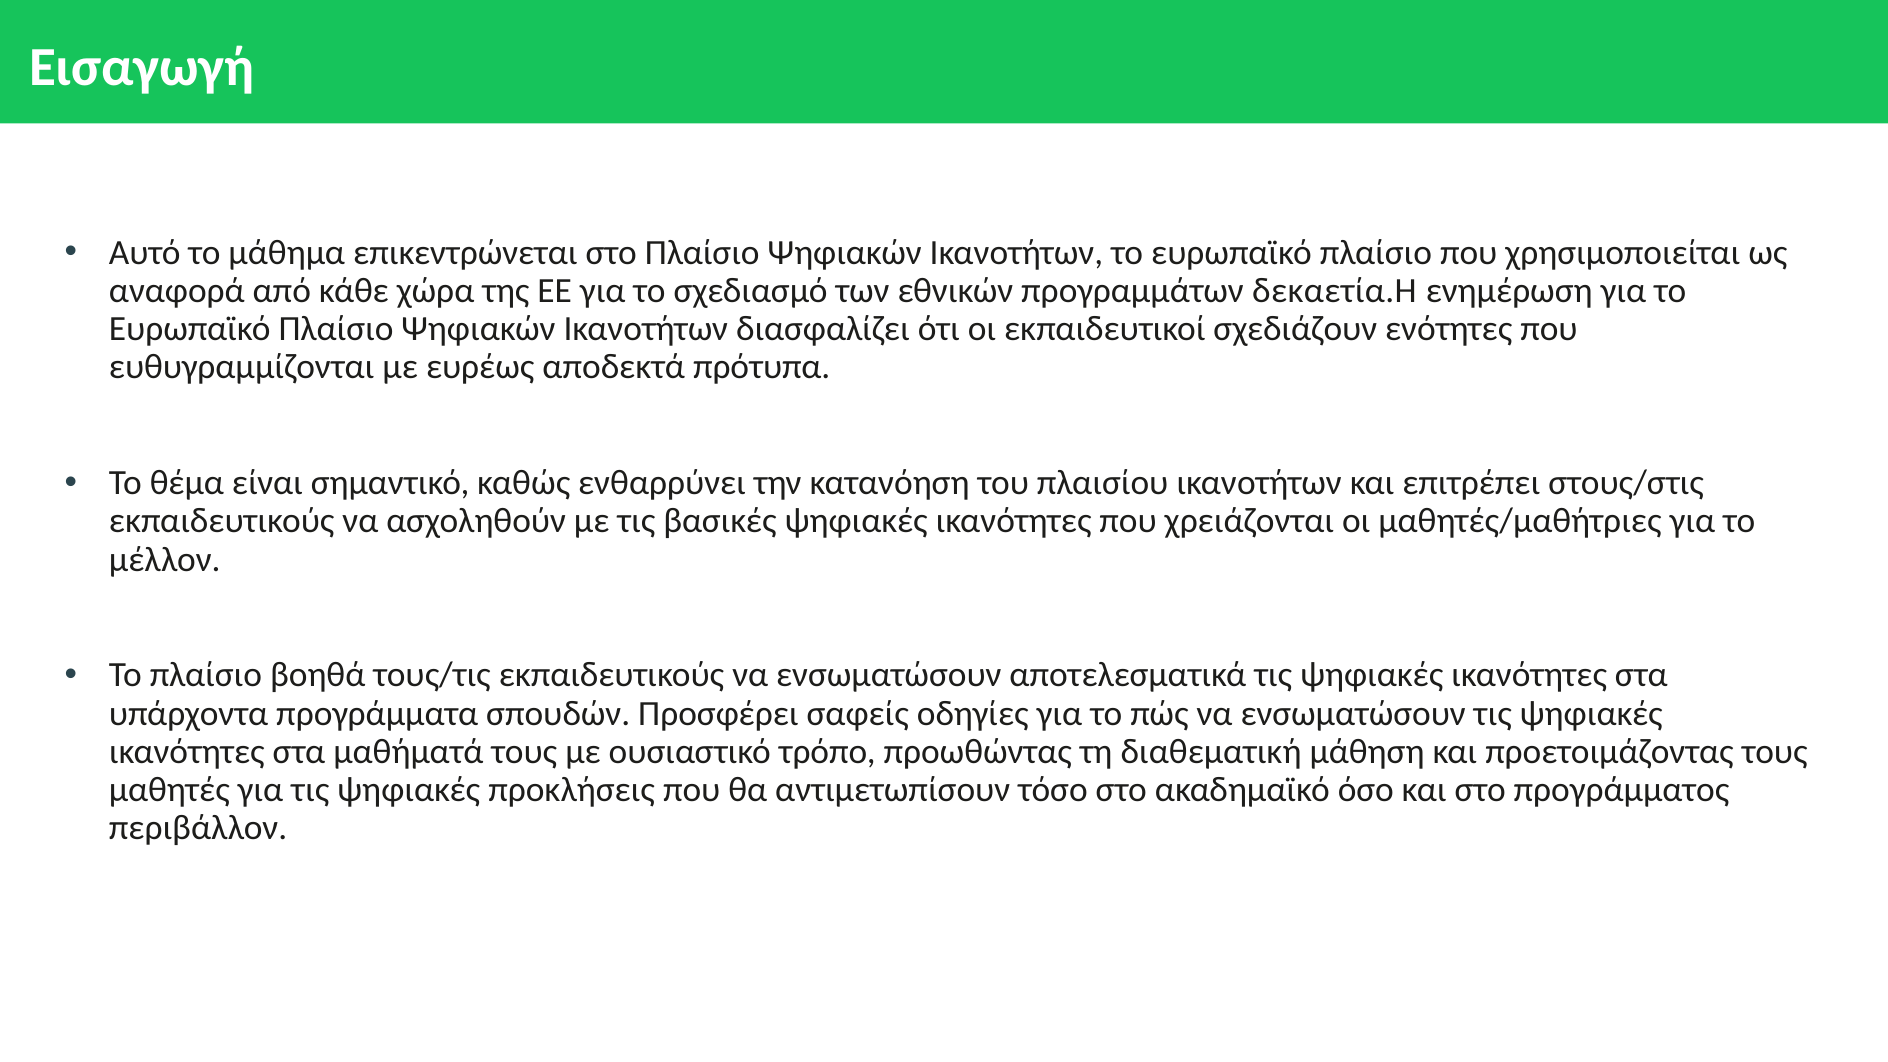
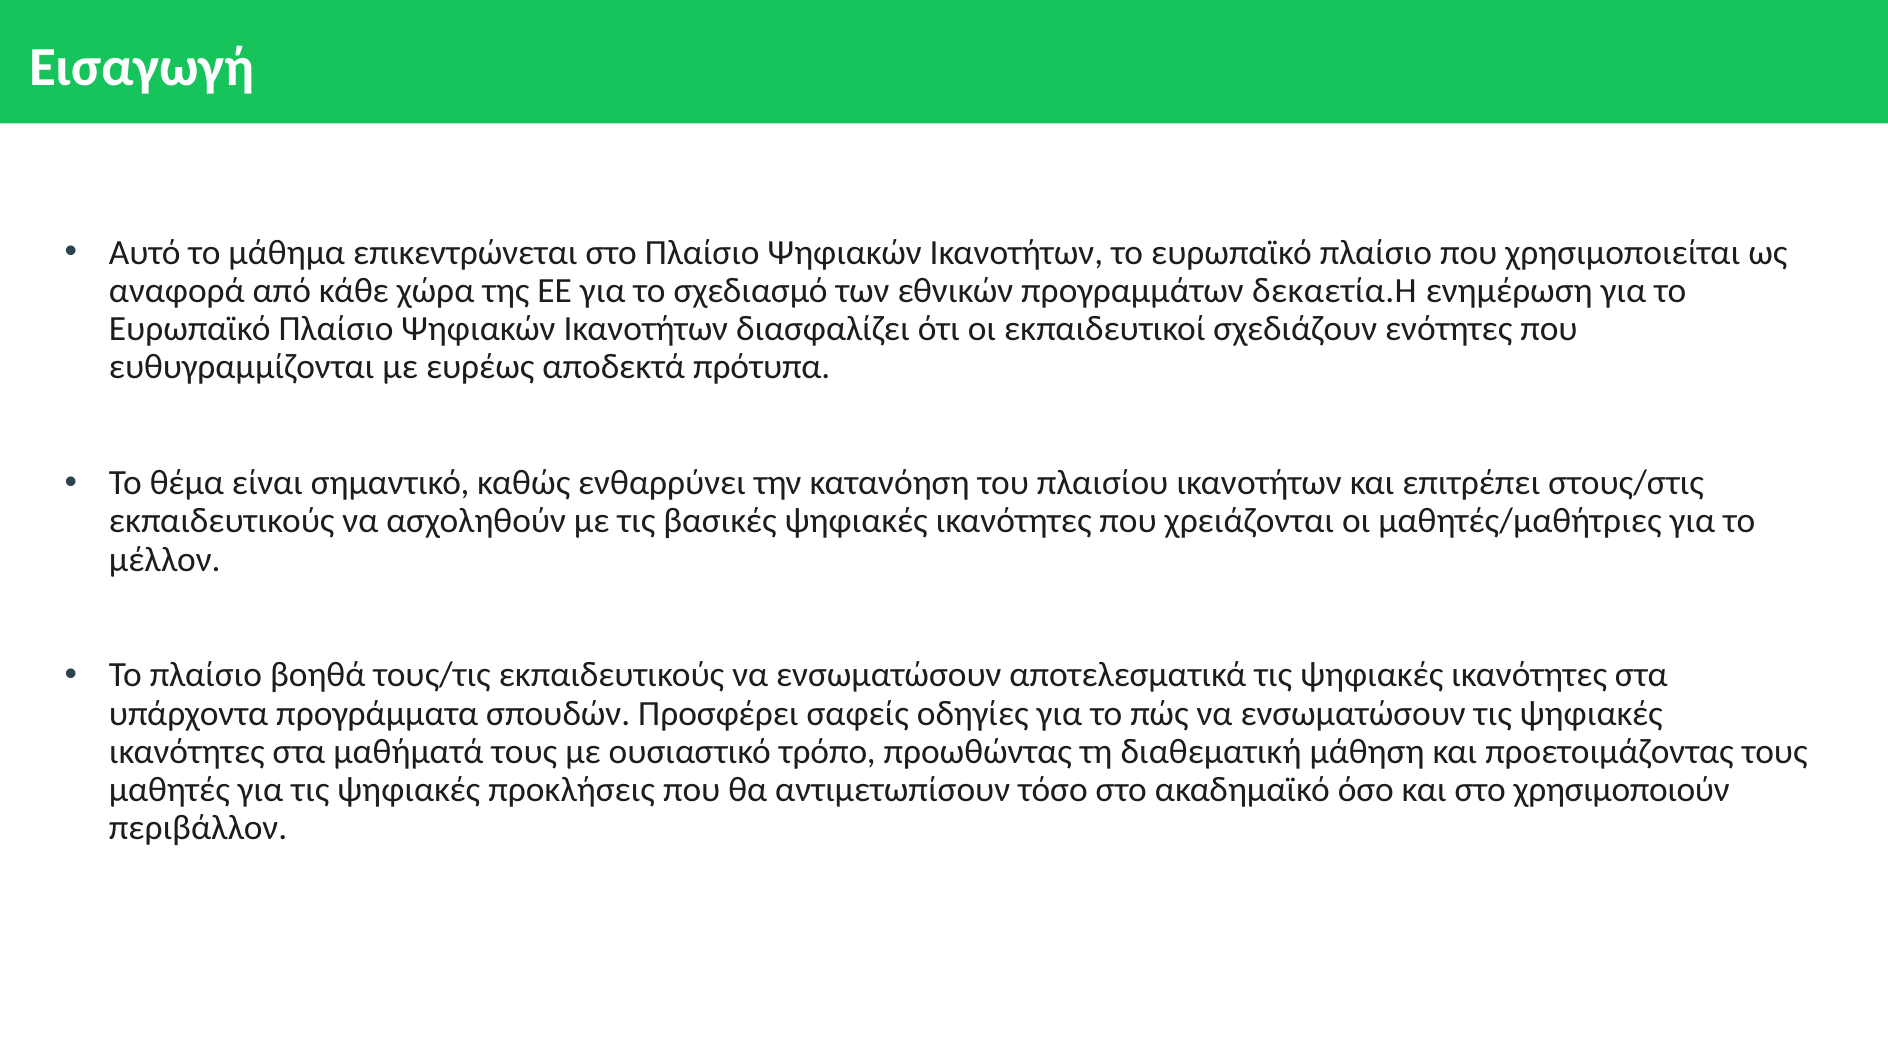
προγράμματος: προγράμματος -> χρησιμοποιούν
